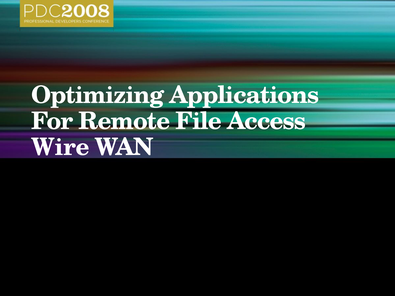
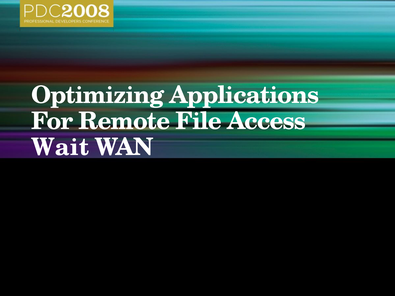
Wire: Wire -> Wait
